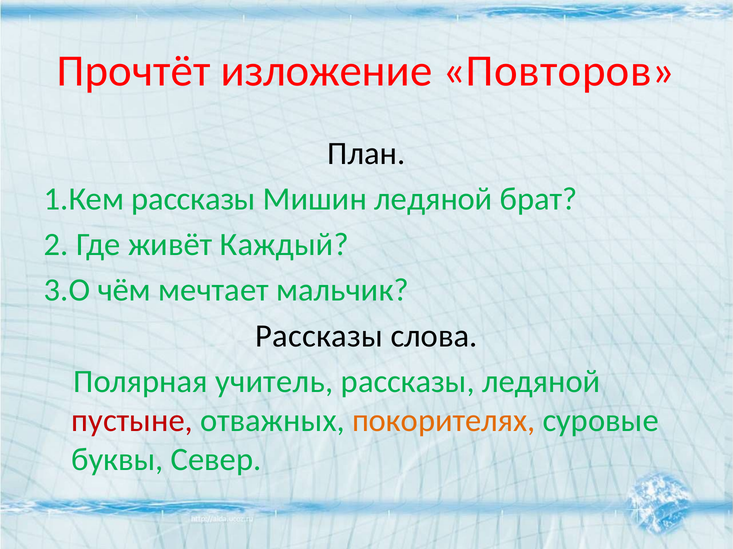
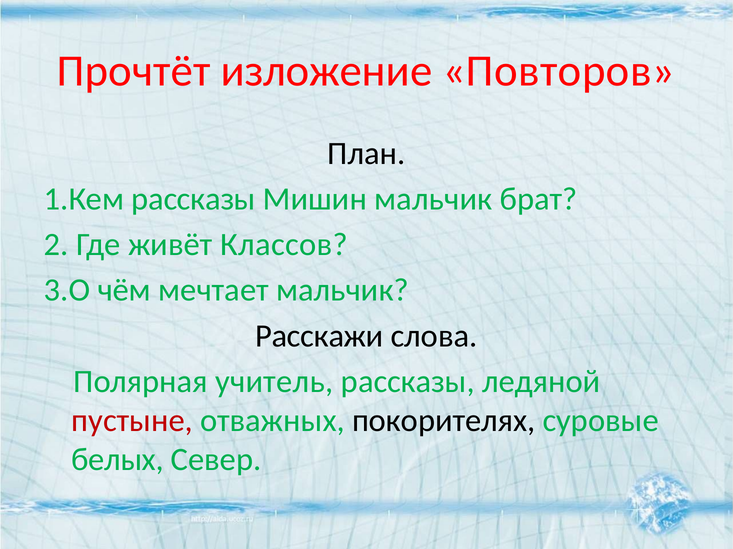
Мишин ледяной: ледяной -> мальчик
Каждый: Каждый -> Классов
Рассказы at (319, 336): Рассказы -> Расскажи
покорителях colour: orange -> black
буквы: буквы -> белых
